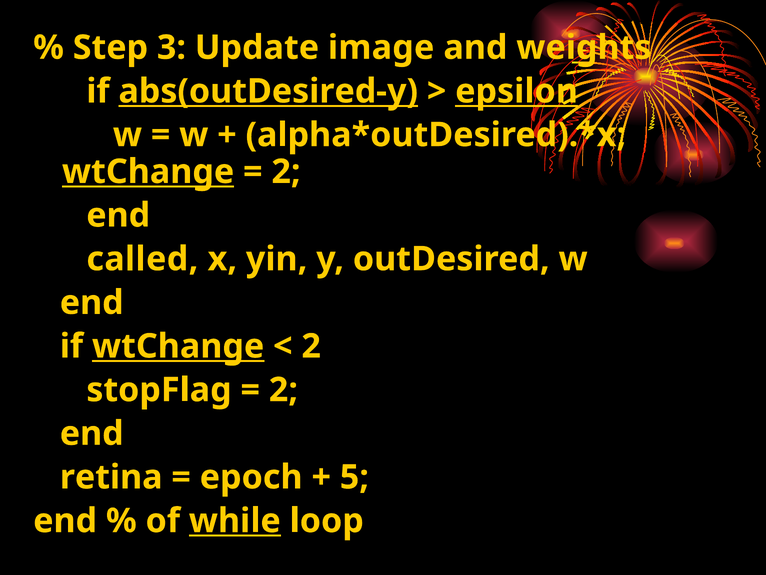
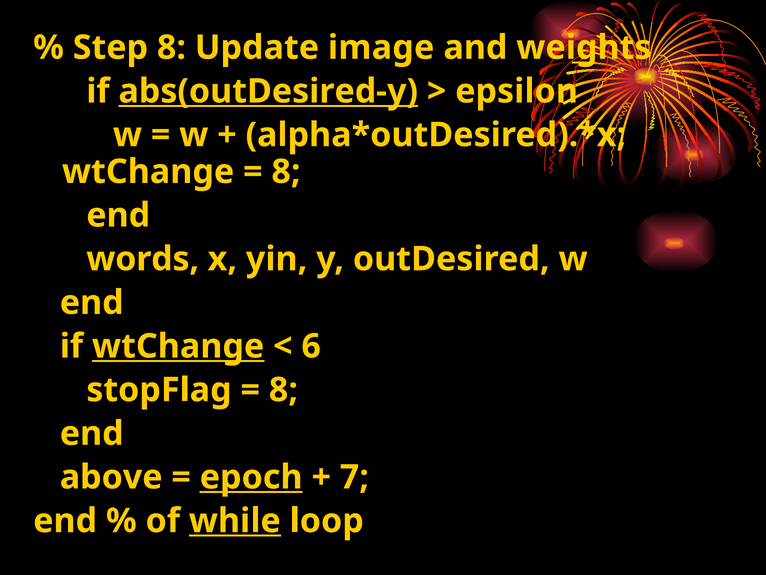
Step 3: 3 -> 8
epsilon underline: present -> none
wtChange at (148, 172) underline: present -> none
2 at (286, 172): 2 -> 8
called: called -> words
2 at (311, 346): 2 -> 6
2 at (283, 390): 2 -> 8
retina: retina -> above
epoch underline: none -> present
5: 5 -> 7
